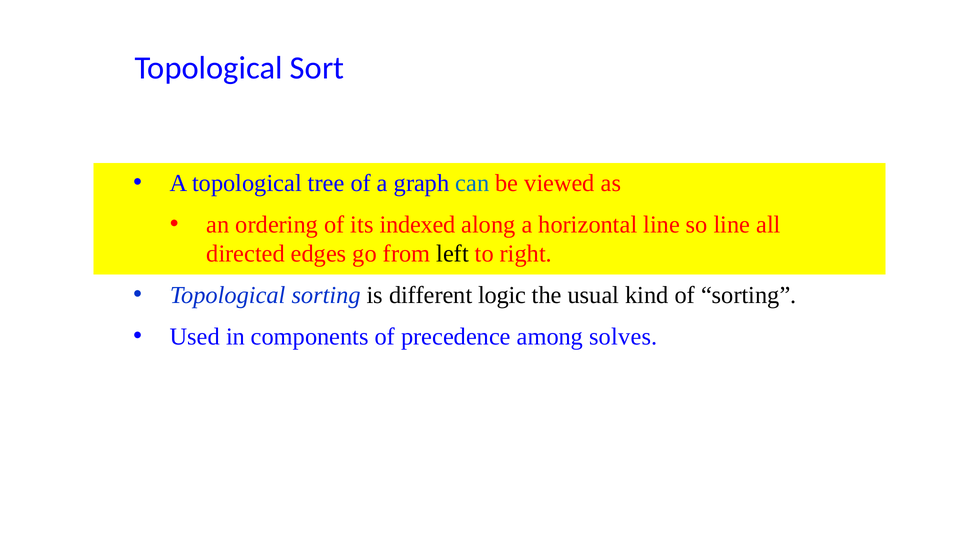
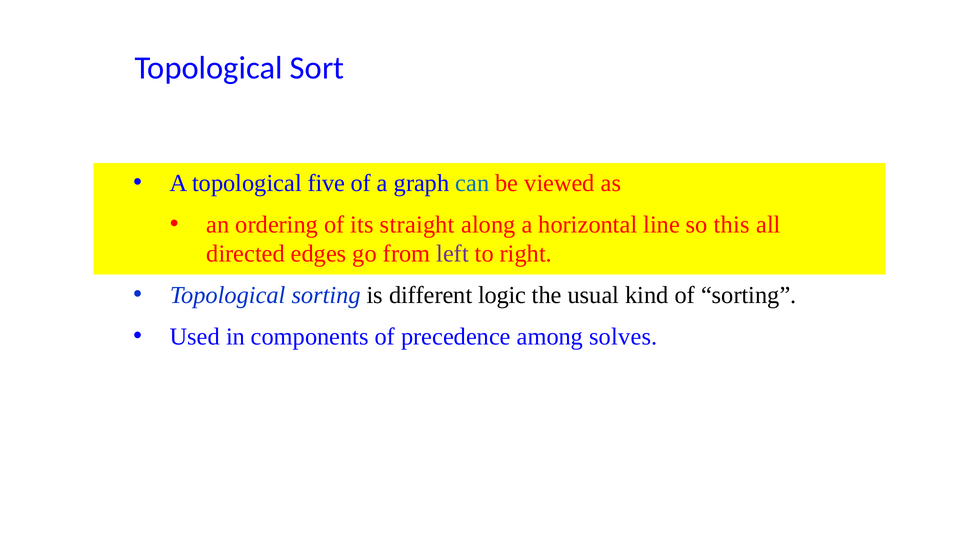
tree: tree -> five
indexed: indexed -> straight
so line: line -> this
left colour: black -> purple
